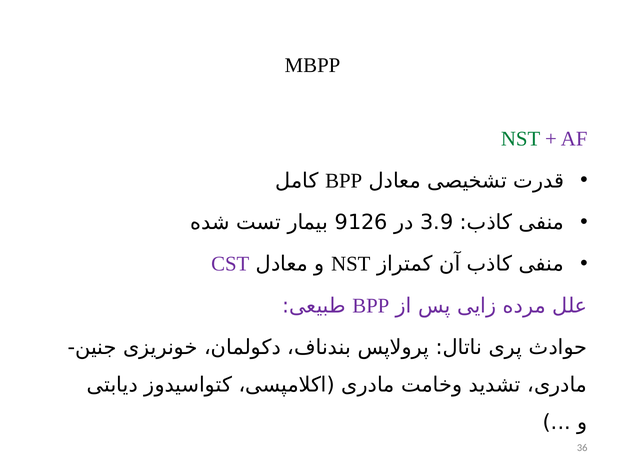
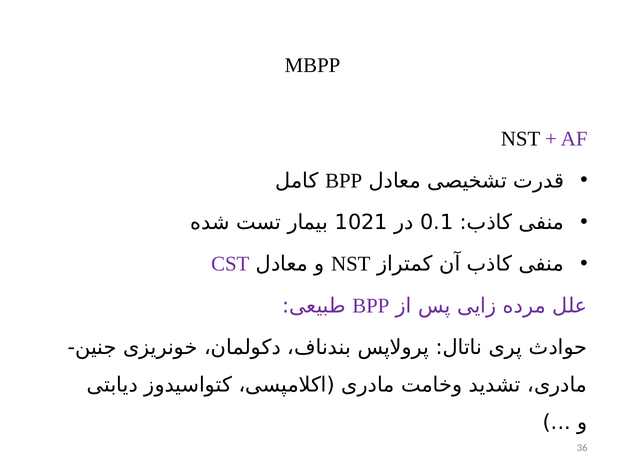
NST at (521, 139) colour: green -> black
9126: 9126 -> 1021
3.9: 3.9 -> 0.1
